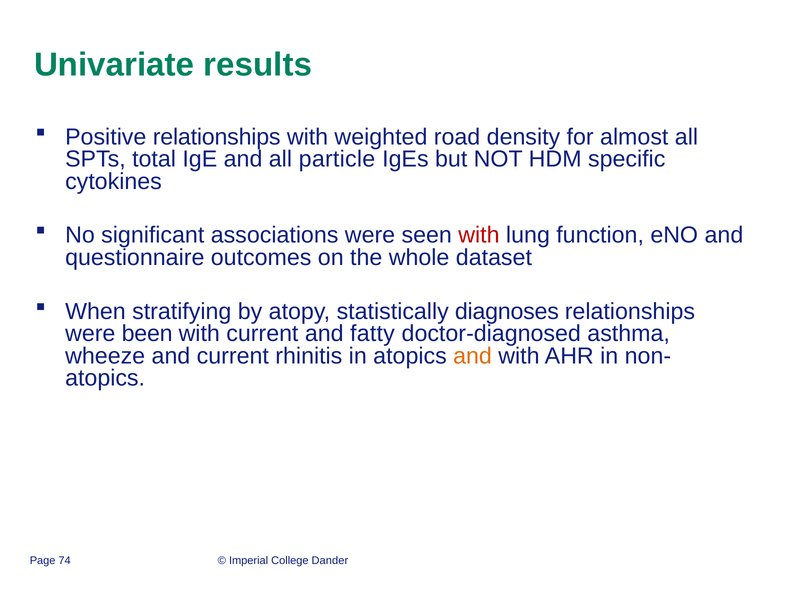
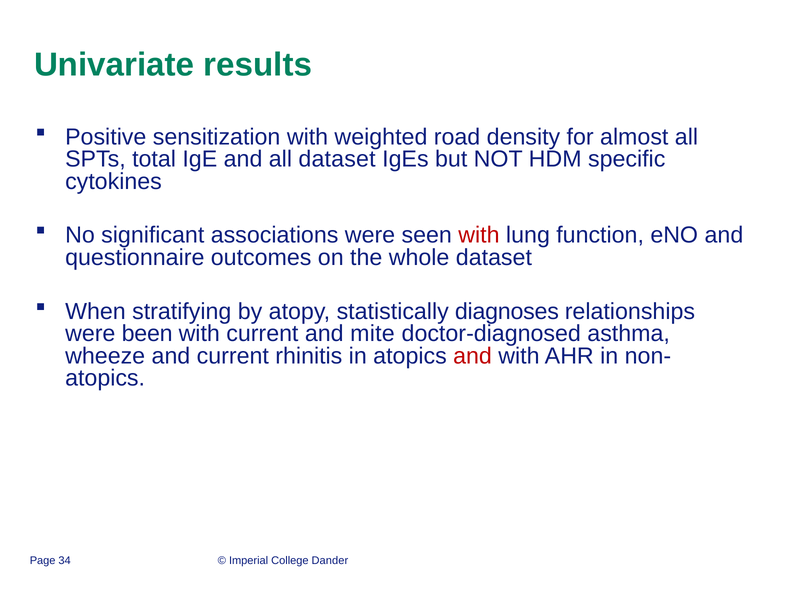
Positive relationships: relationships -> sensitization
all particle: particle -> dataset
fatty: fatty -> mite
and at (473, 356) colour: orange -> red
74: 74 -> 34
